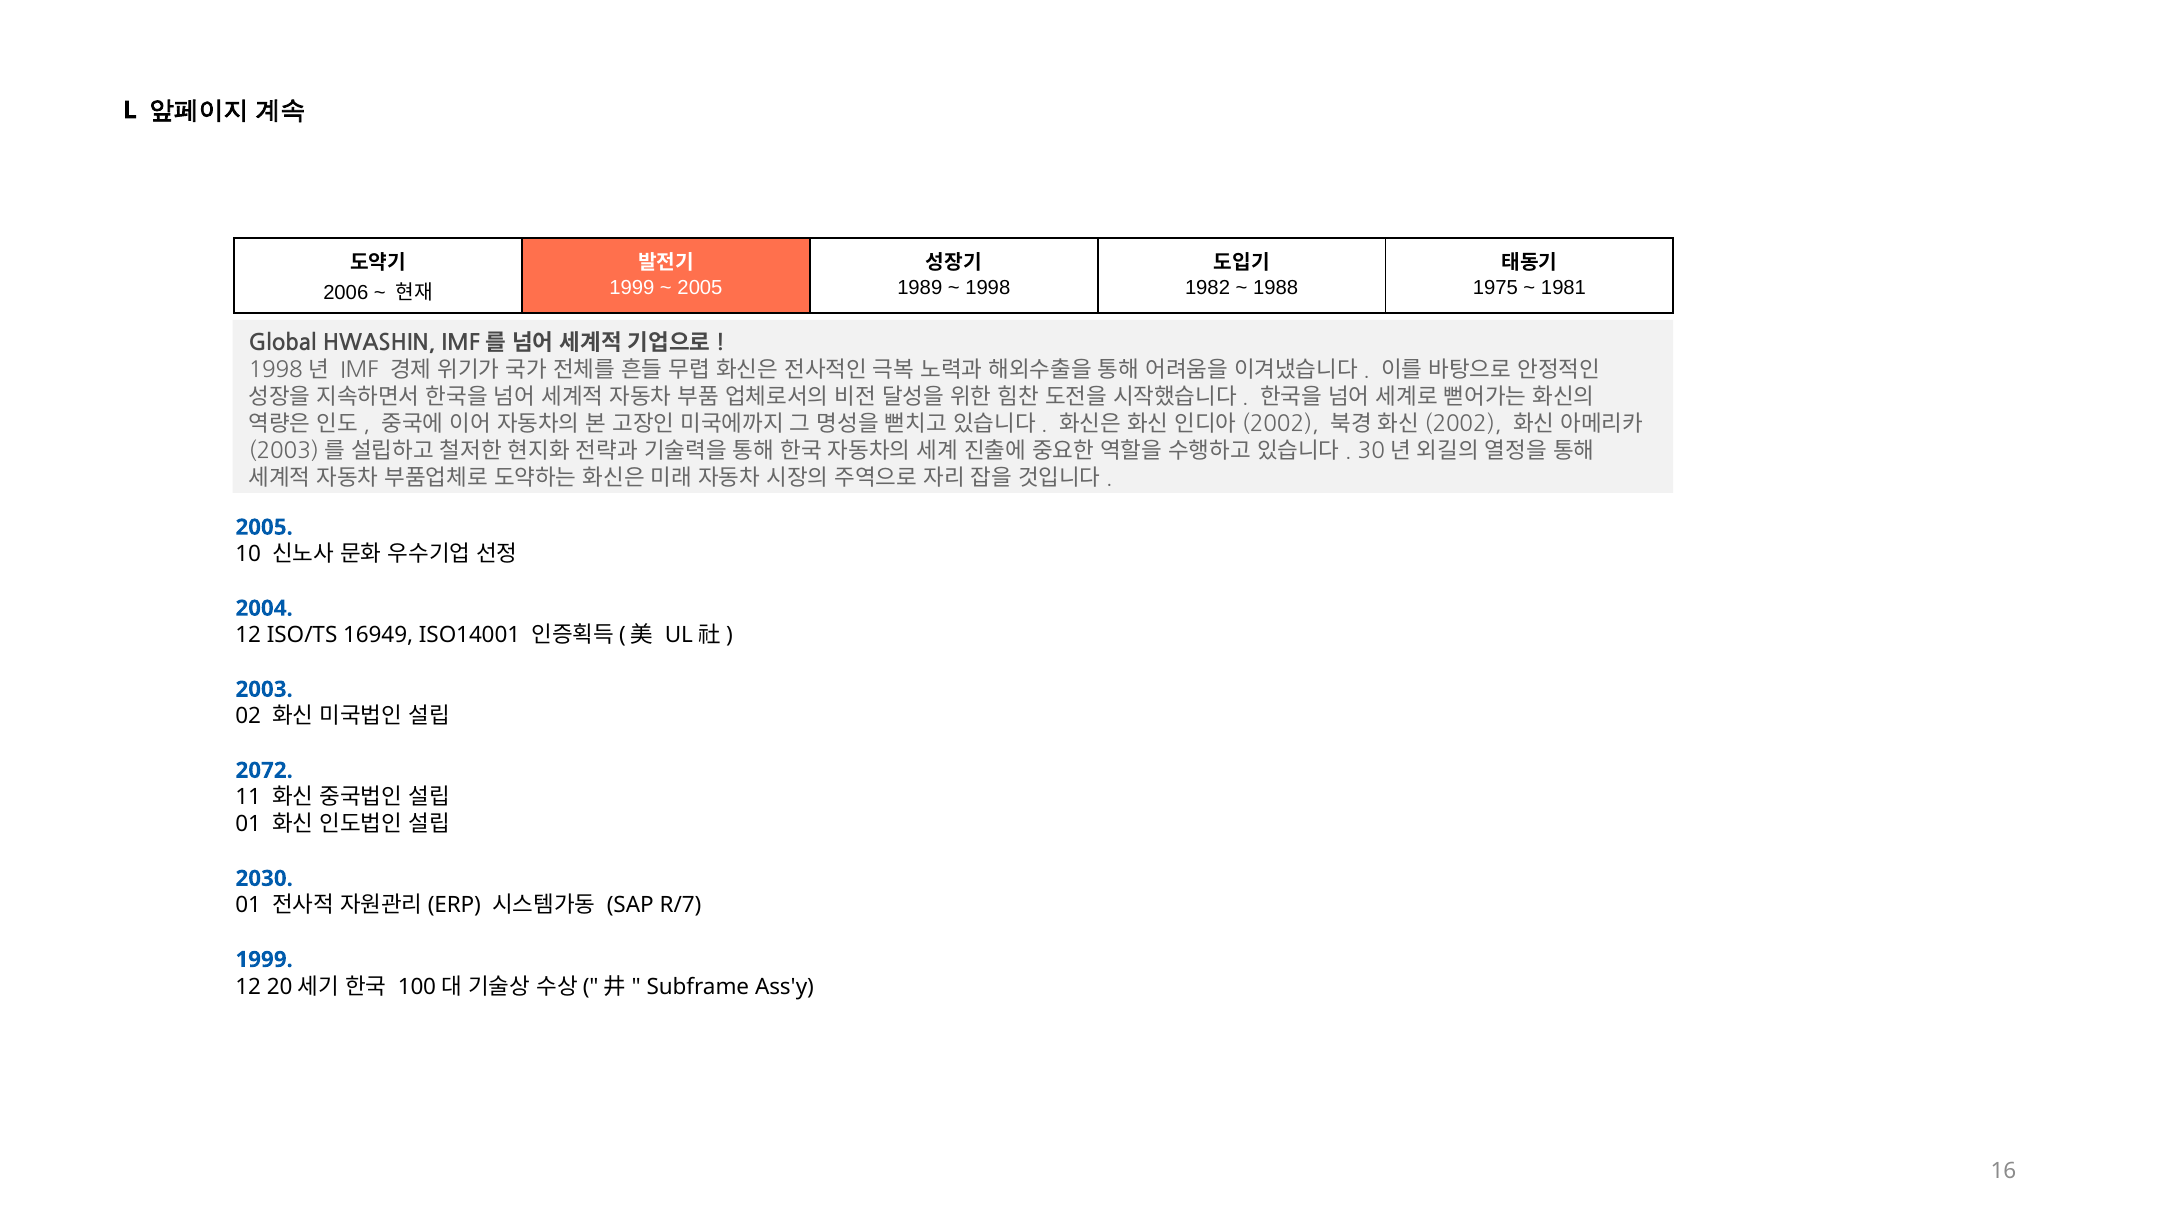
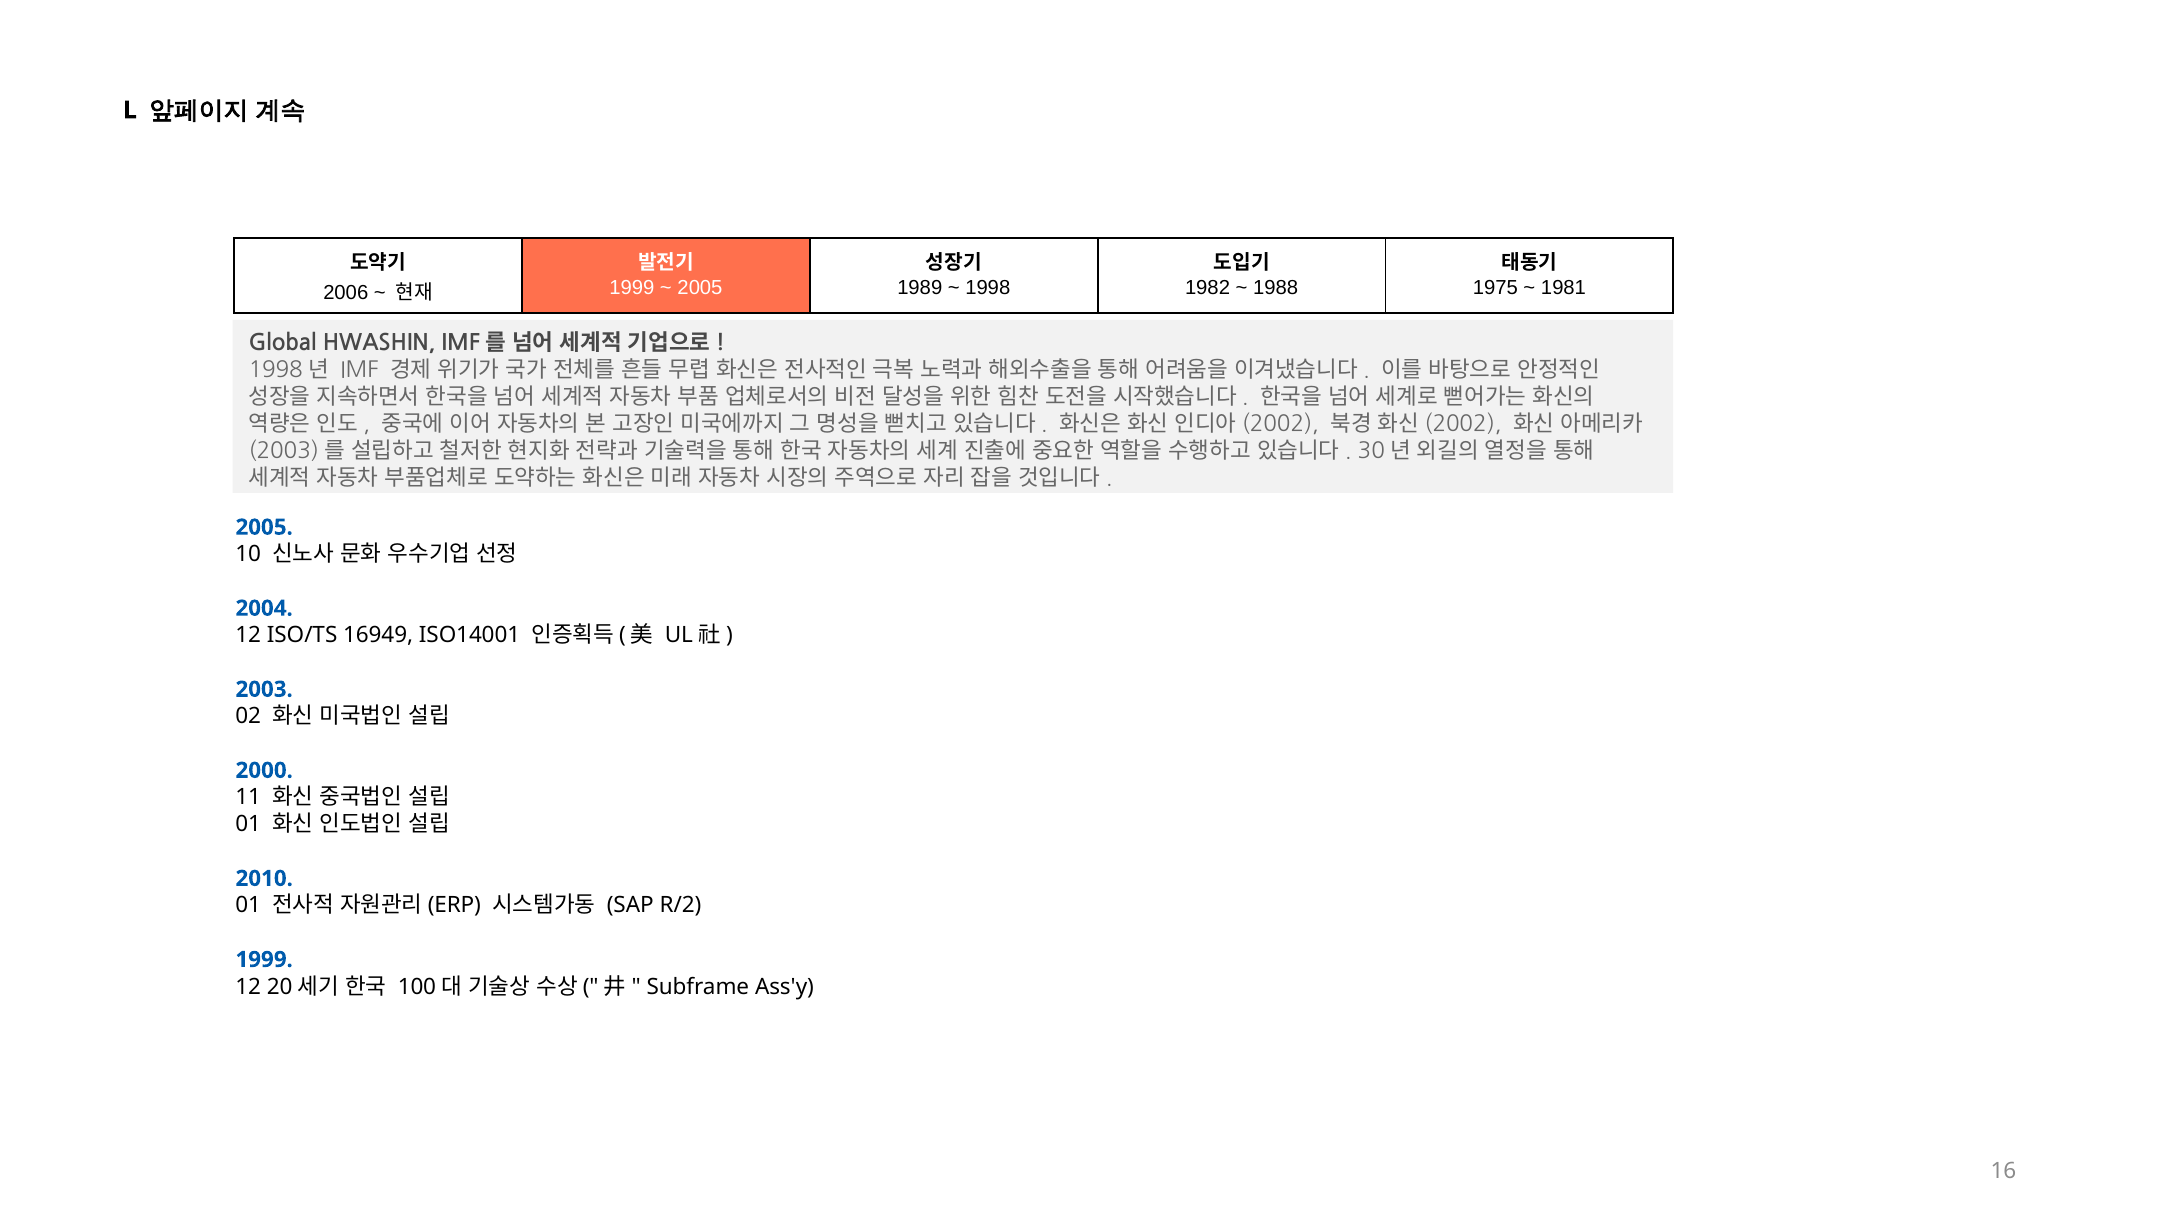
2072: 2072 -> 2000
2030: 2030 -> 2010
R/7: R/7 -> R/2
